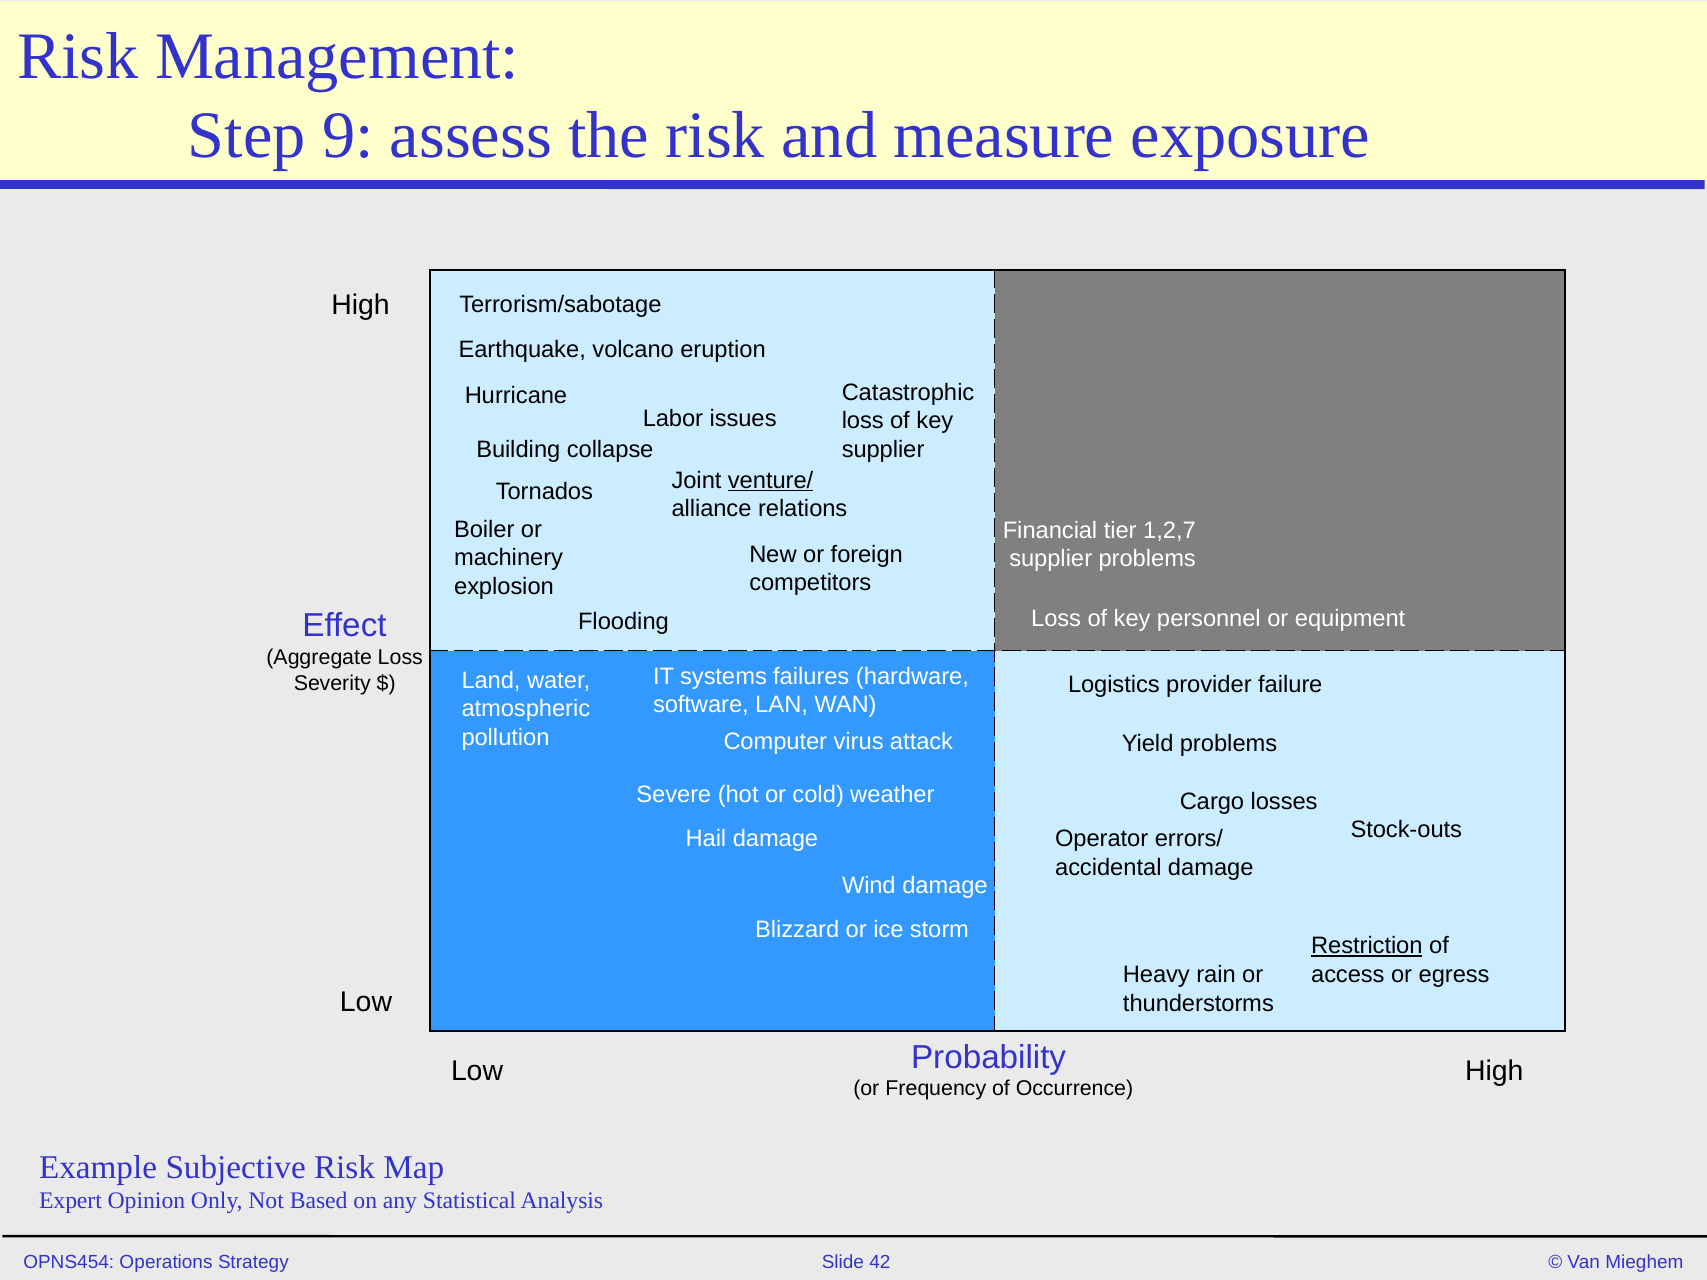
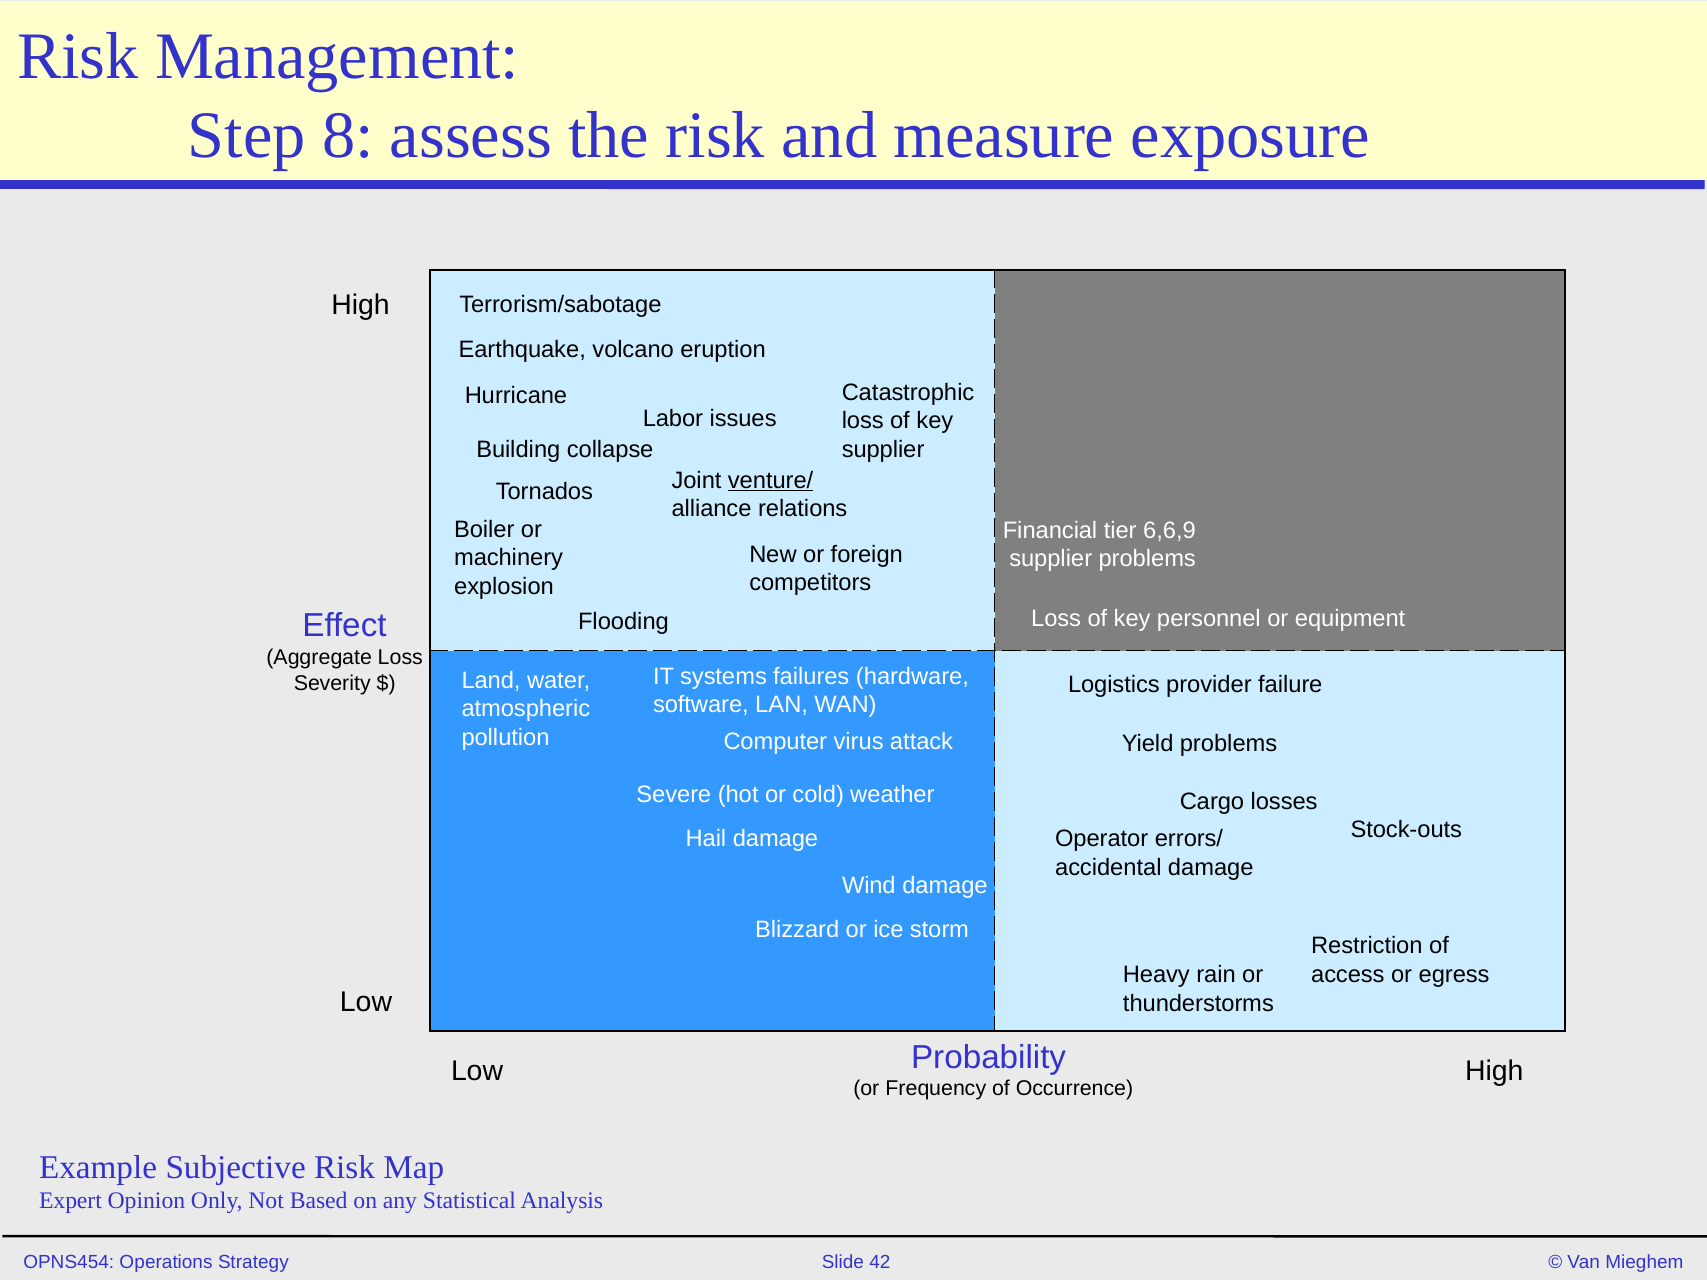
9: 9 -> 8
1,2,7: 1,2,7 -> 6,6,9
Restriction underline: present -> none
